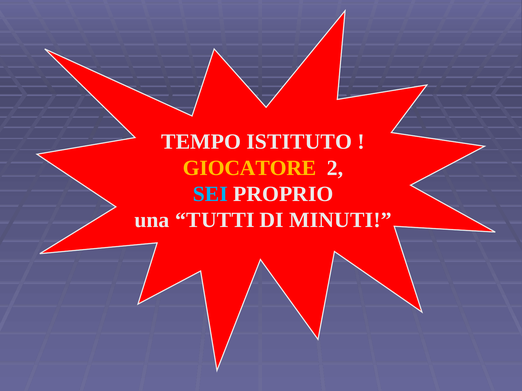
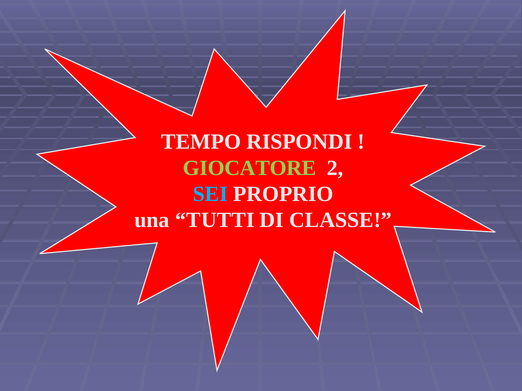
ISTITUTO: ISTITUTO -> RISPONDI
GIOCATORE colour: yellow -> light green
MINUTI: MINUTI -> CLASSE
